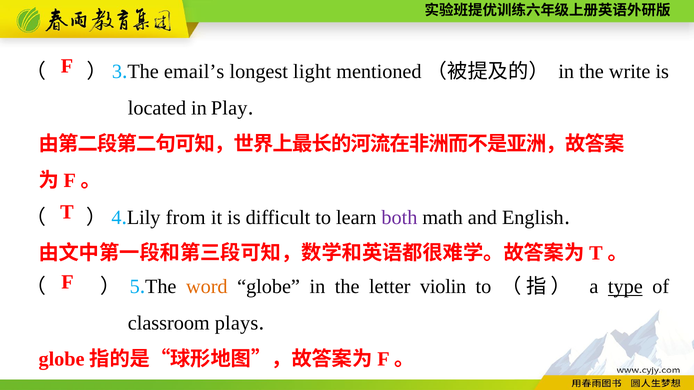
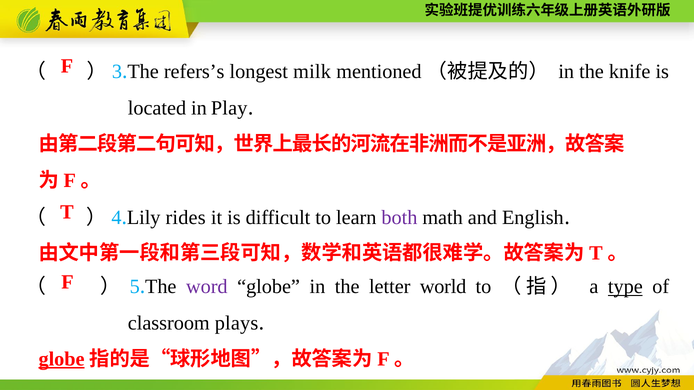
email’s: email’s -> refers’s
light: light -> milk
write: write -> knife
from: from -> rides
word colour: orange -> purple
violin: violin -> world
globe at (62, 360) underline: none -> present
